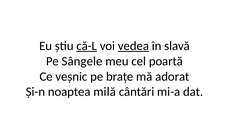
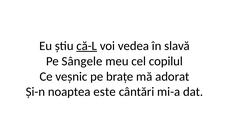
vedea underline: present -> none
poartă: poartă -> copilul
milă: milă -> este
